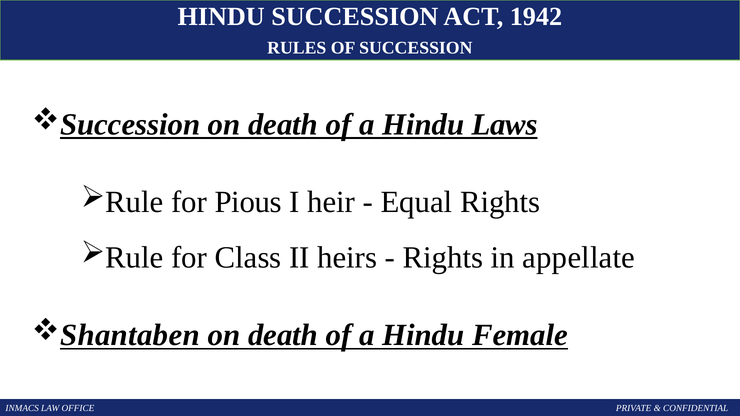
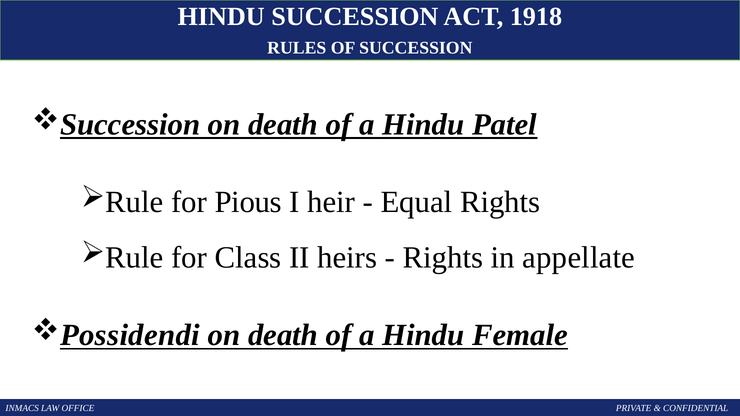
1942: 1942 -> 1918
Laws: Laws -> Patel
Shantaben: Shantaben -> Possidendi
